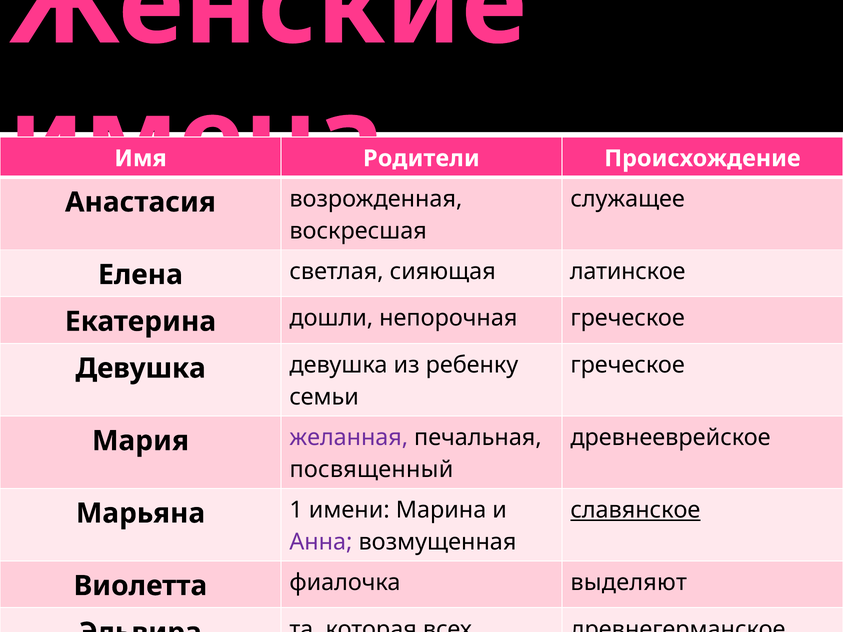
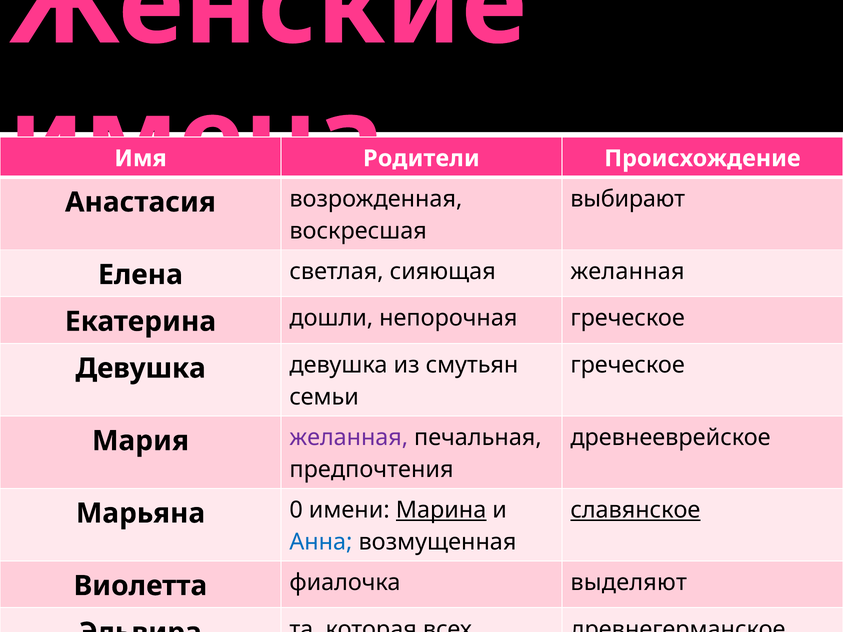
служащее: служащее -> выбирают
сияющая латинское: латинское -> желанная
ребенку: ребенку -> смутьян
посвященный: посвященный -> предпочтения
1: 1 -> 0
Марина underline: none -> present
Анна colour: purple -> blue
